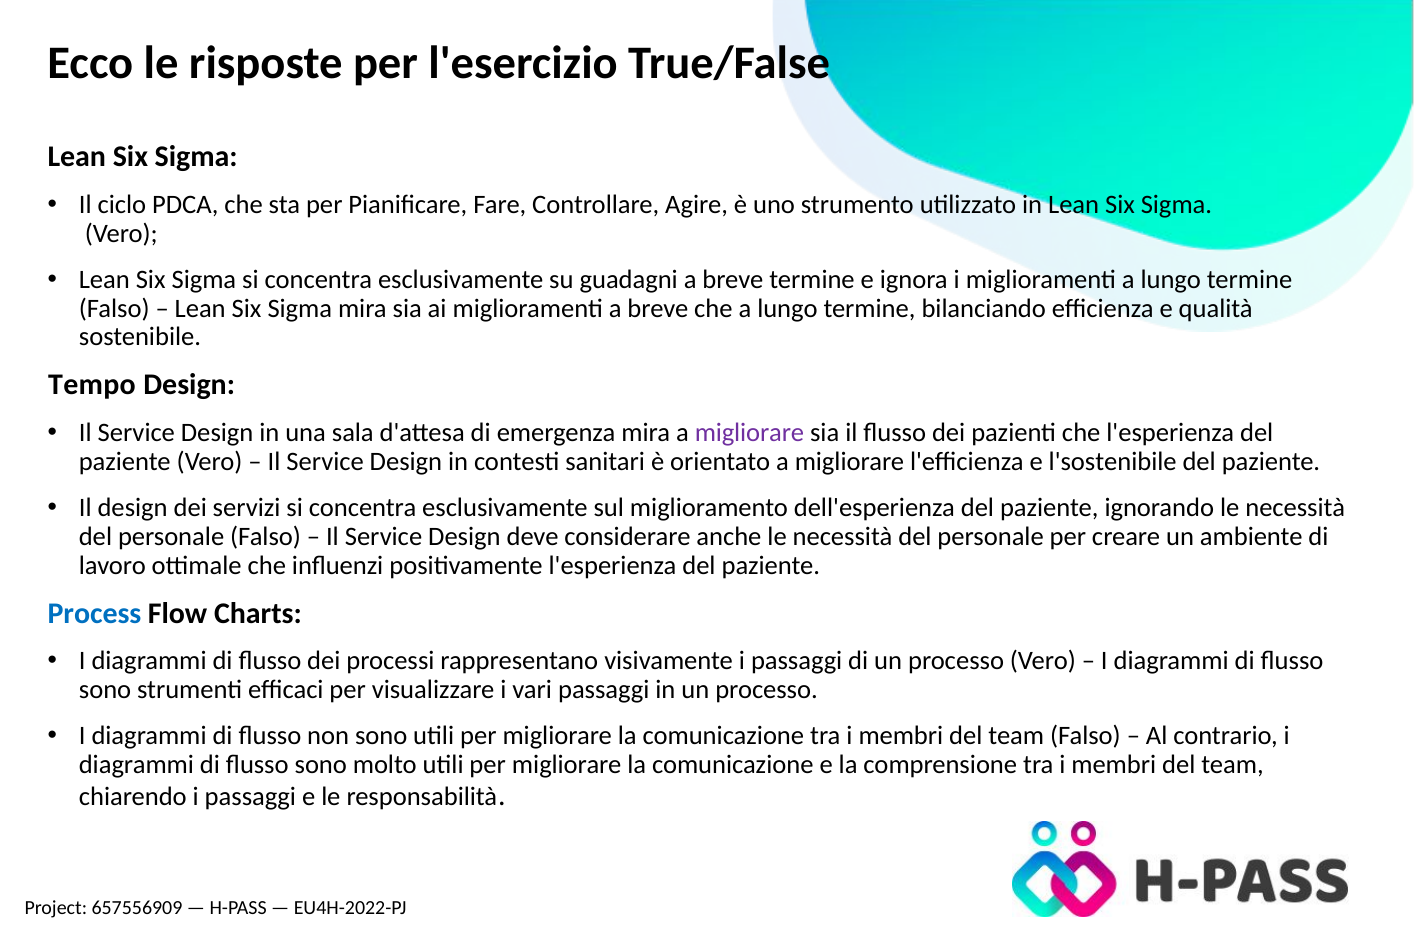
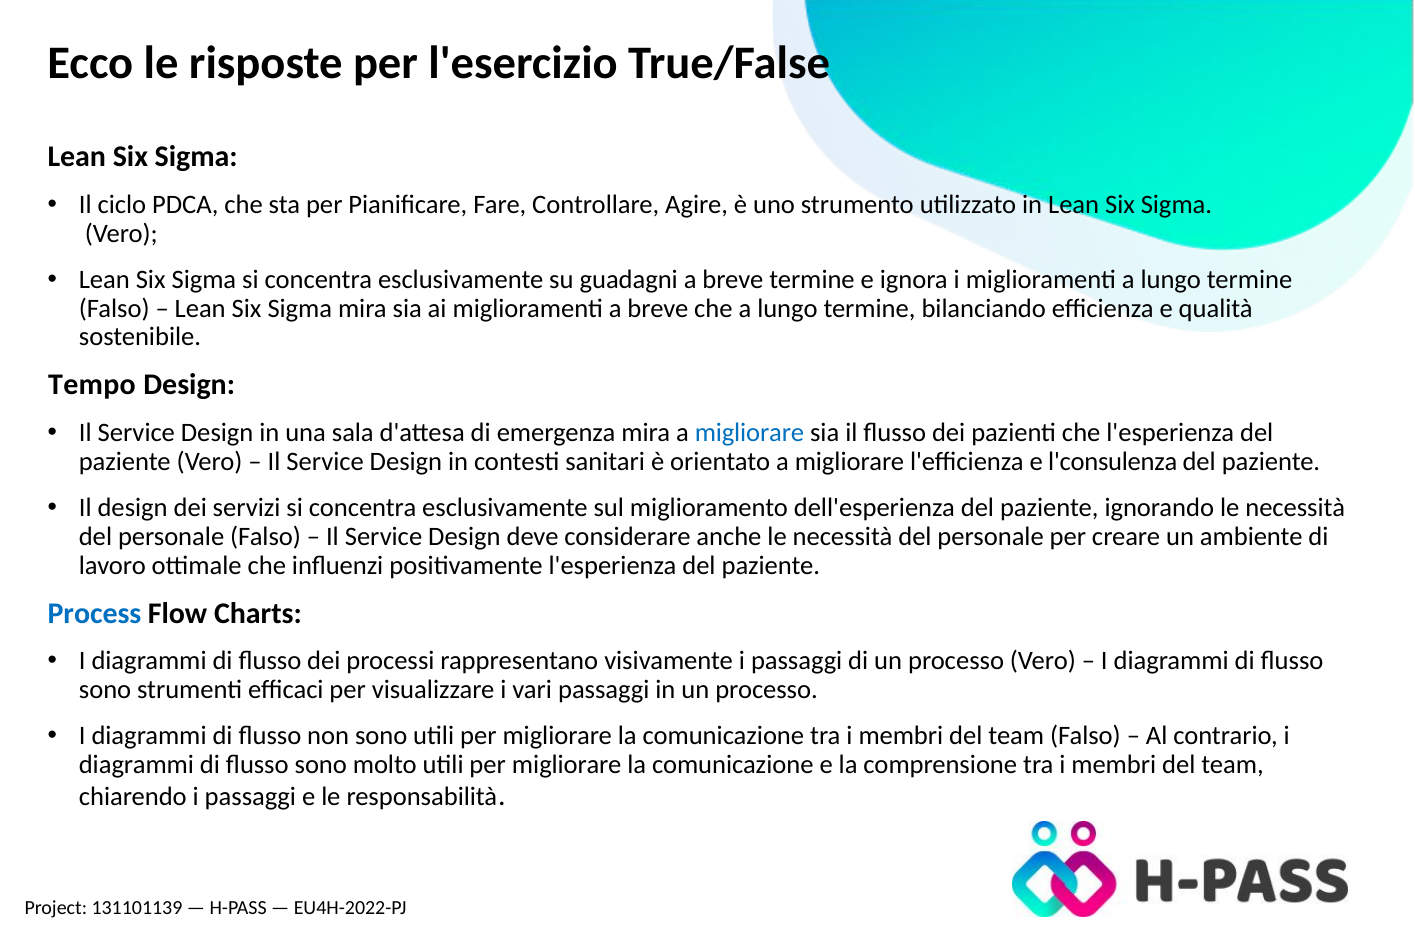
migliorare at (749, 433) colour: purple -> blue
l'sostenibile: l'sostenibile -> l'consulenza
657556909: 657556909 -> 131101139
